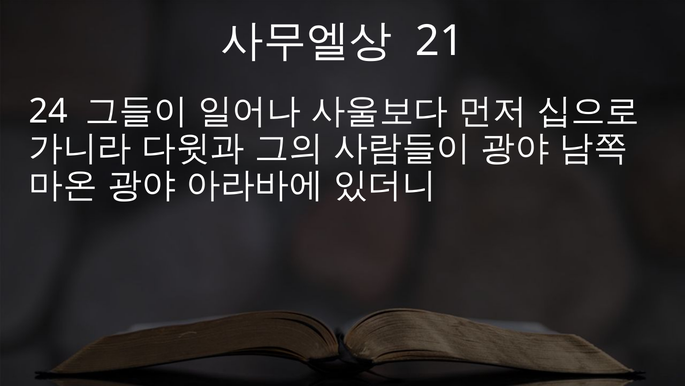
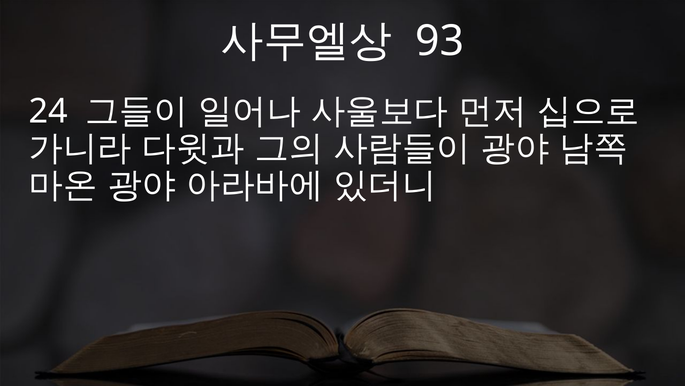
21: 21 -> 93
